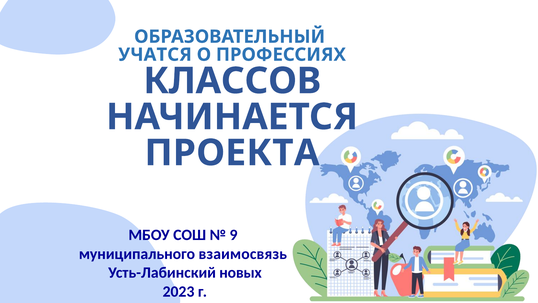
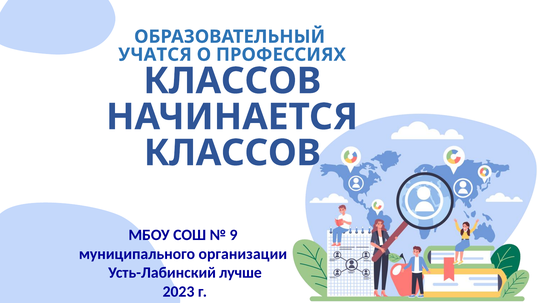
ПРОЕКТА at (232, 153): ПРОЕКТА -> КЛАССОВ
взаимосвязь: взаимосвязь -> организации
новых: новых -> лучше
